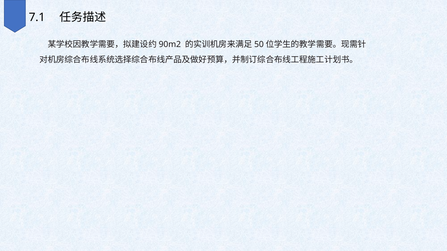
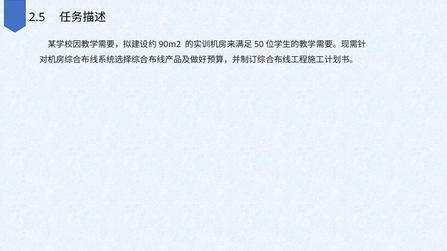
7.1: 7.1 -> 2.5
